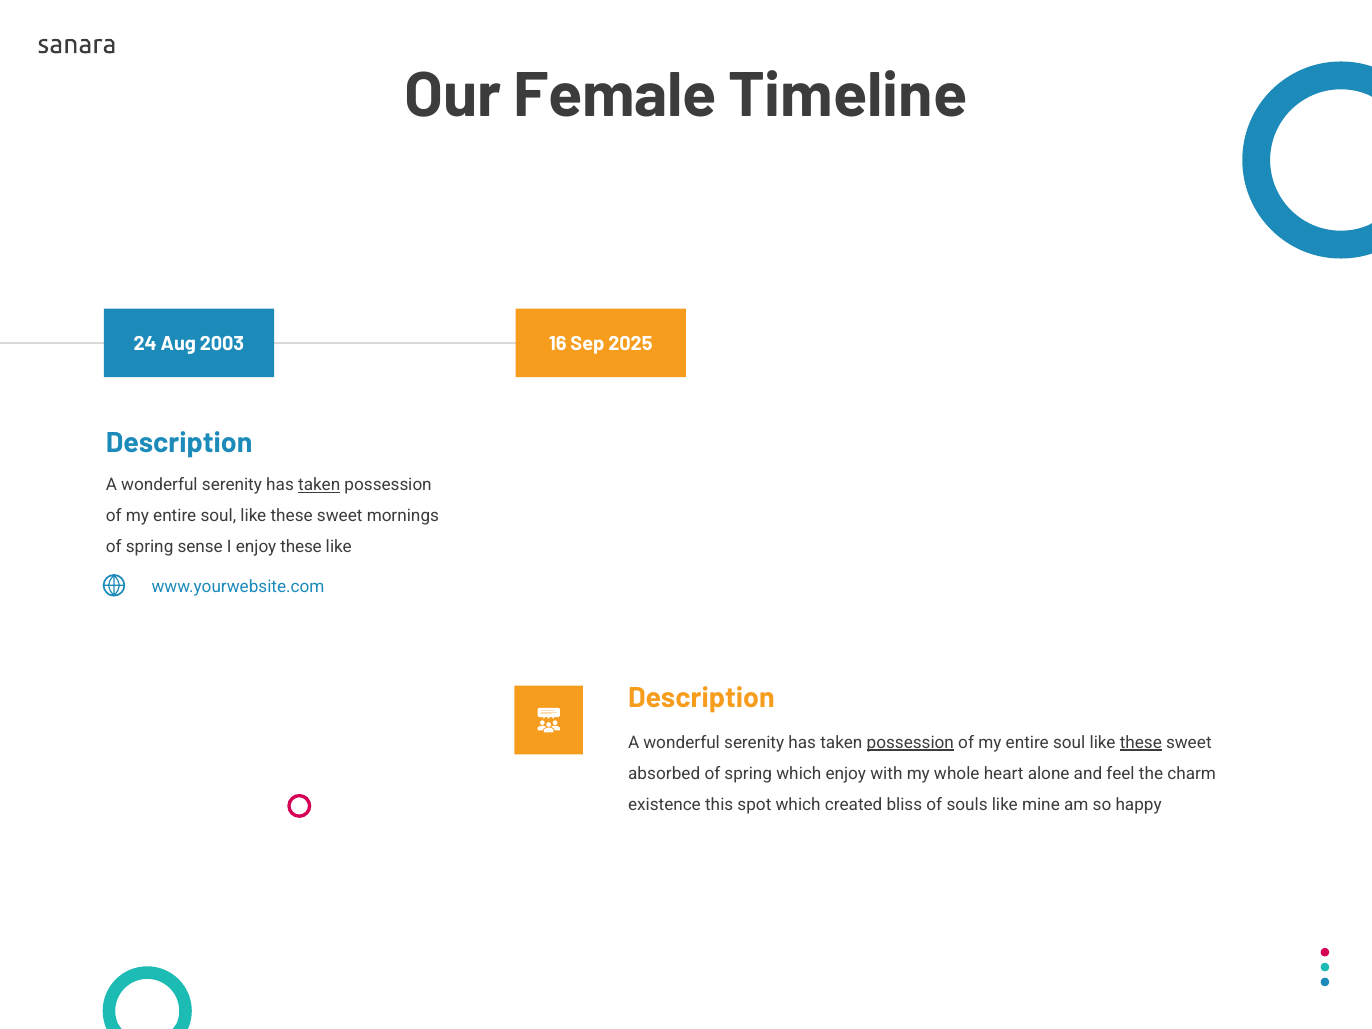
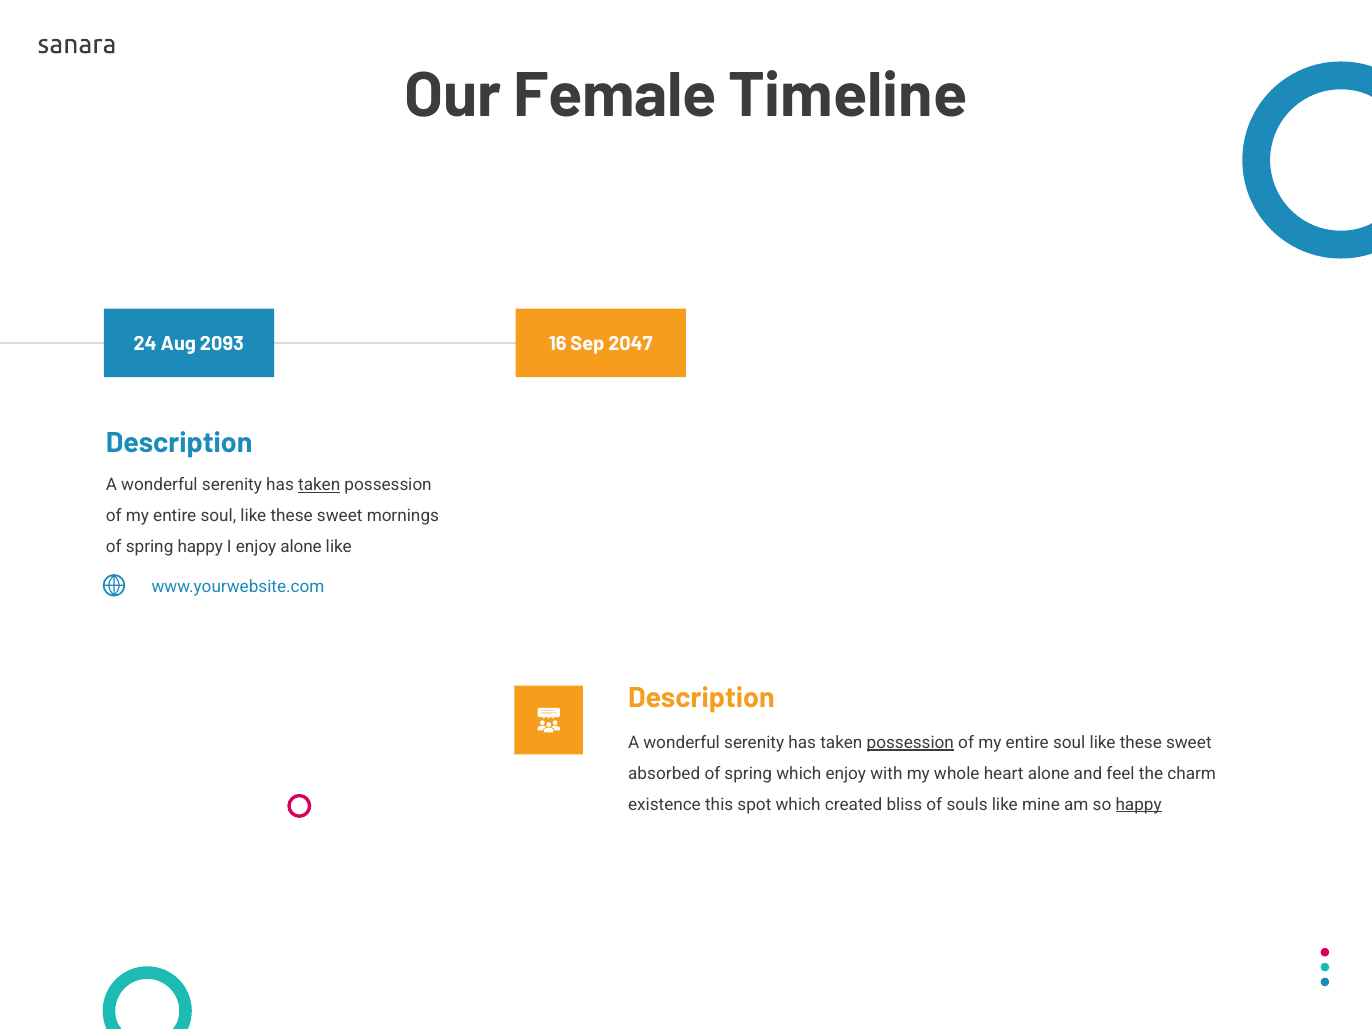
2003: 2003 -> 2093
2025: 2025 -> 2047
spring sense: sense -> happy
enjoy these: these -> alone
these at (1141, 743) underline: present -> none
happy at (1139, 805) underline: none -> present
